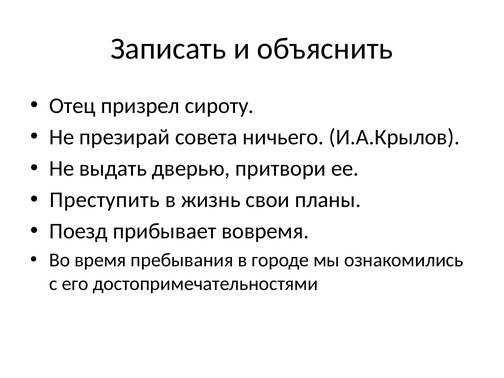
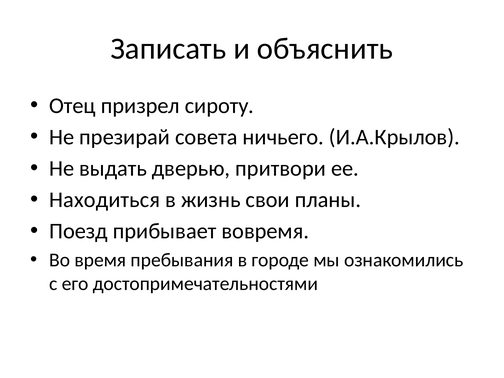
Преступить: Преступить -> Находиться
